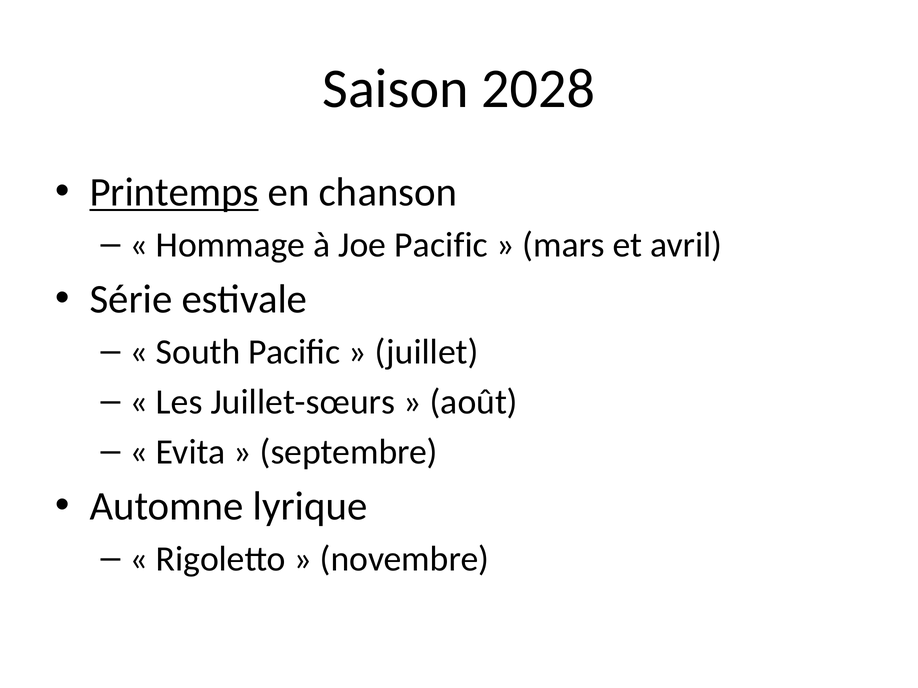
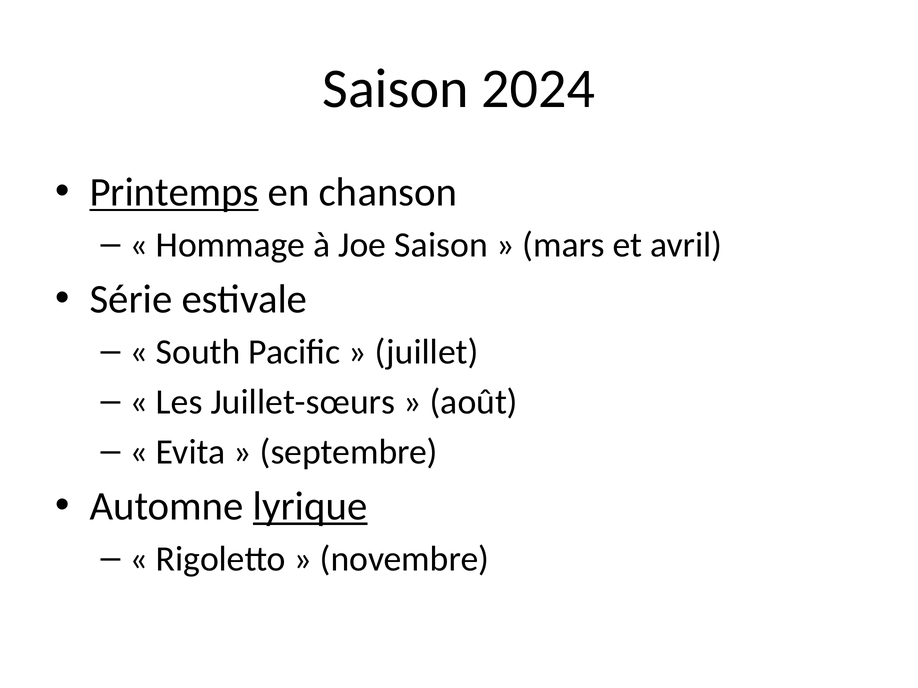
2028: 2028 -> 2024
Joe Pacific: Pacific -> Saison
lyrique underline: none -> present
